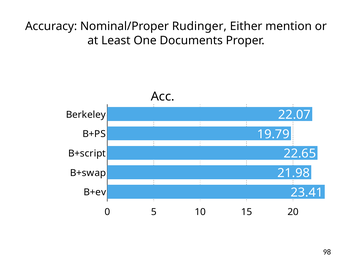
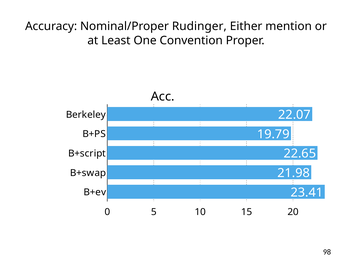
Documents: Documents -> Convention
